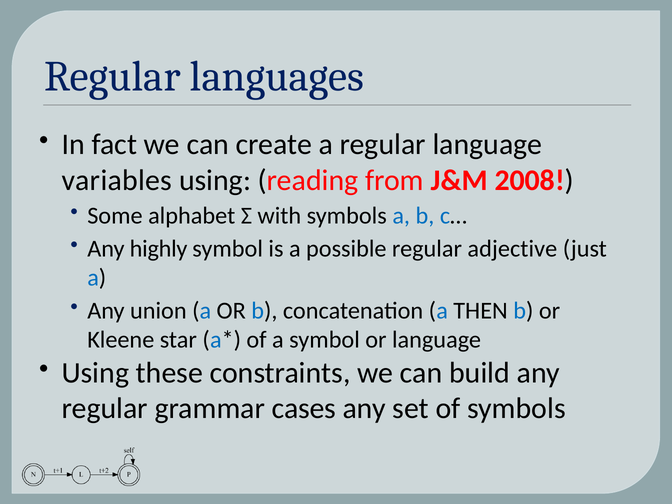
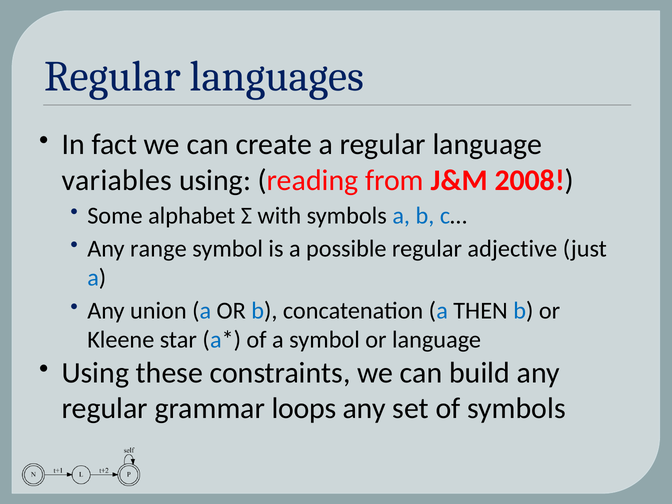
highly: highly -> range
cases: cases -> loops
